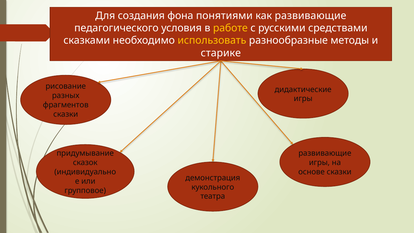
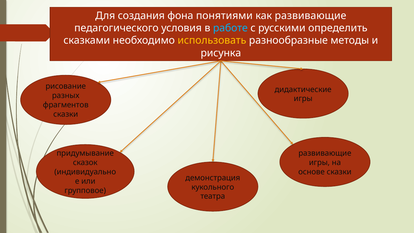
работе colour: yellow -> light blue
средствами: средствами -> определить
старике: старике -> рисунка
